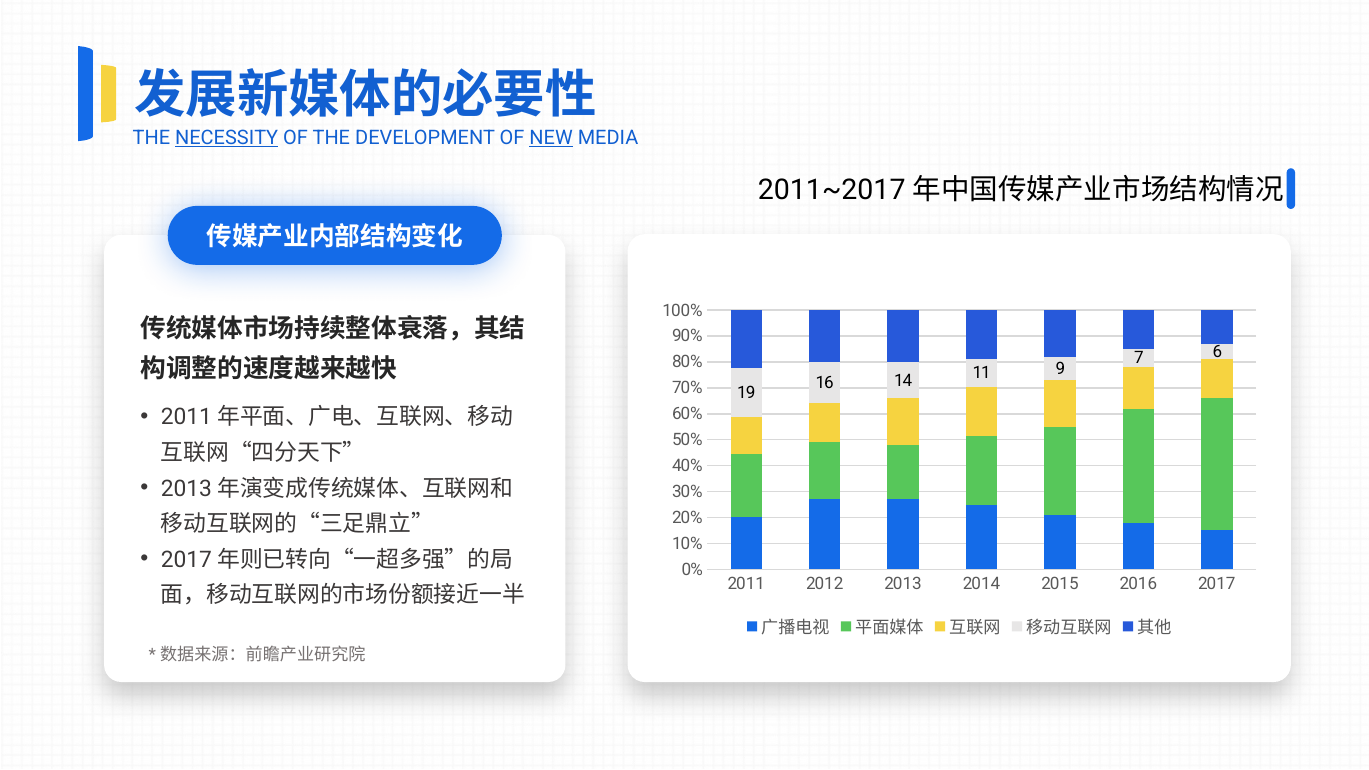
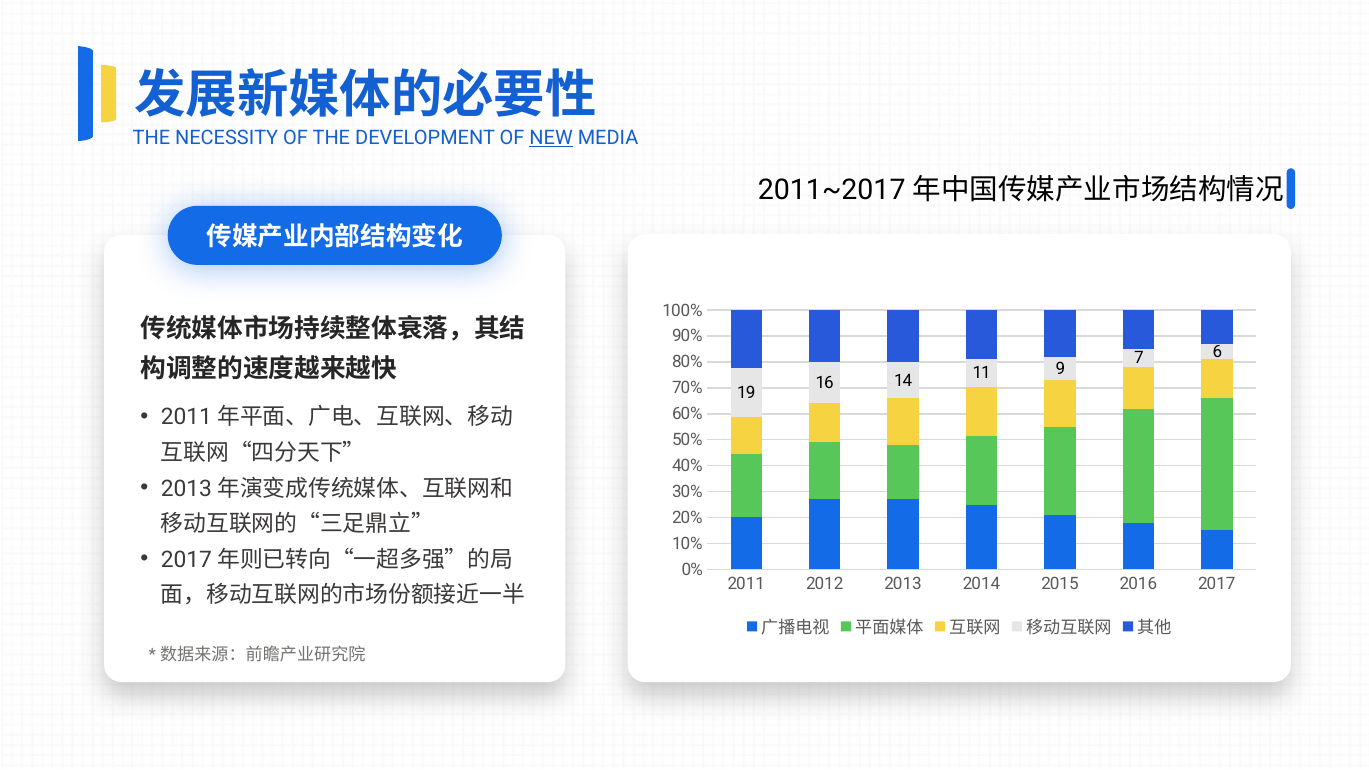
NECESSITY underline: present -> none
